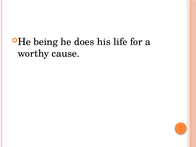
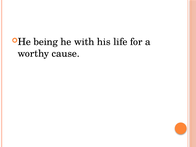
does: does -> with
